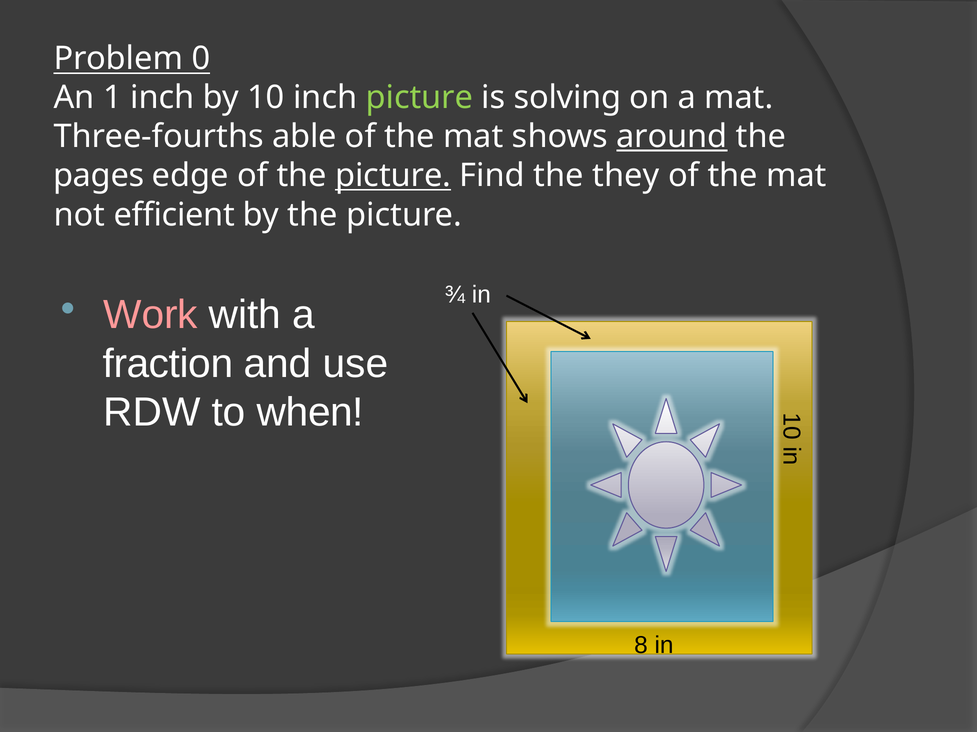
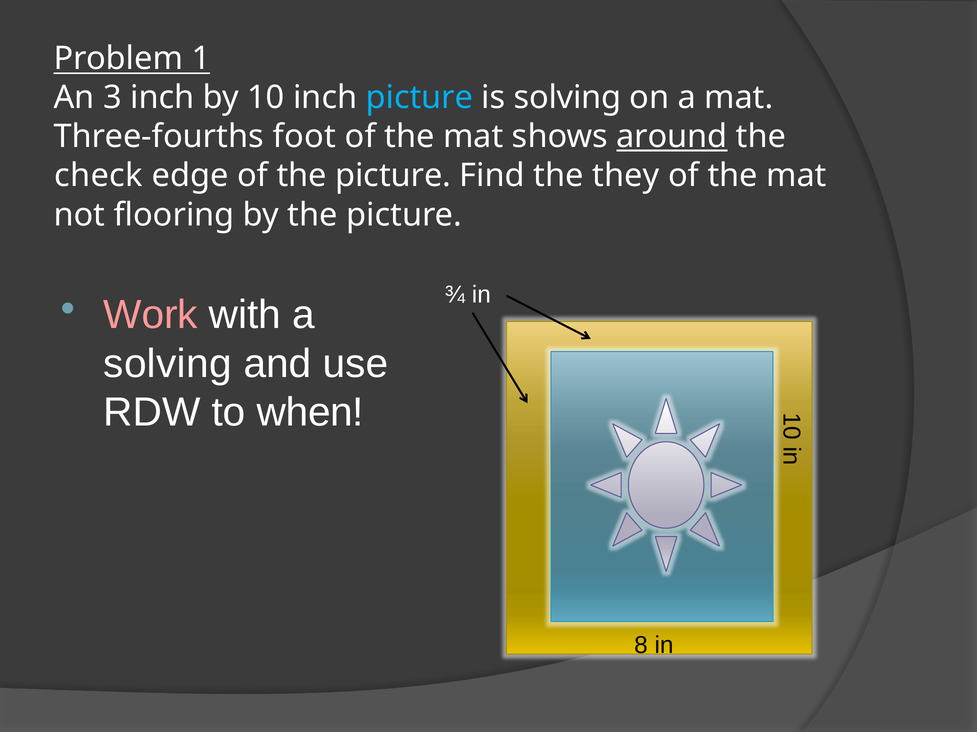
Problem 0: 0 -> 1
An 1: 1 -> 3
picture at (419, 98) colour: light green -> light blue
able: able -> foot
pages: pages -> check
picture at (393, 176) underline: present -> none
efficient: efficient -> flooring
fraction at (168, 364): fraction -> solving
